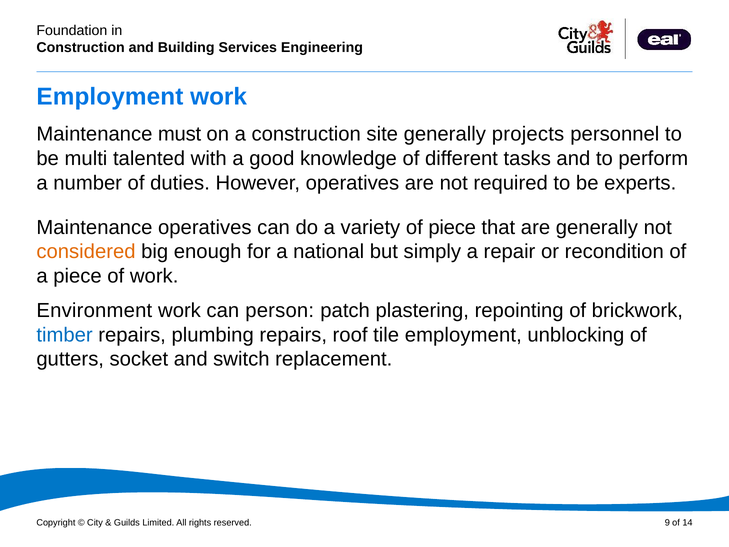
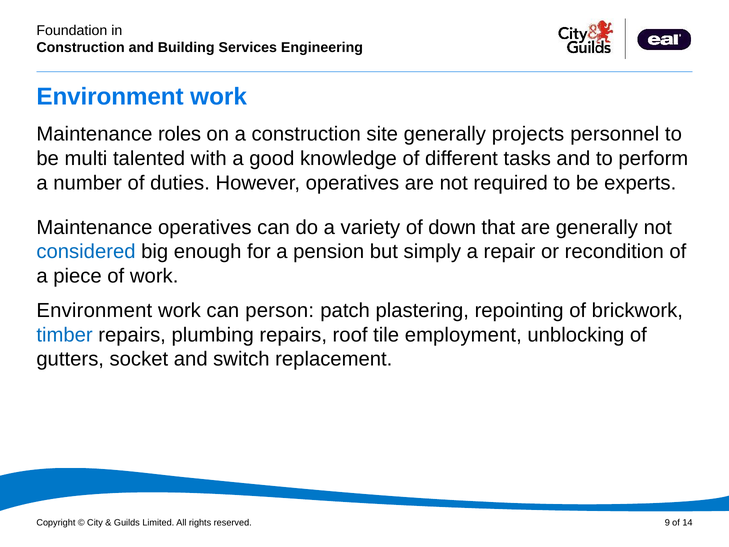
Employment at (110, 97): Employment -> Environment
must: must -> roles
of piece: piece -> down
considered colour: orange -> blue
national: national -> pension
